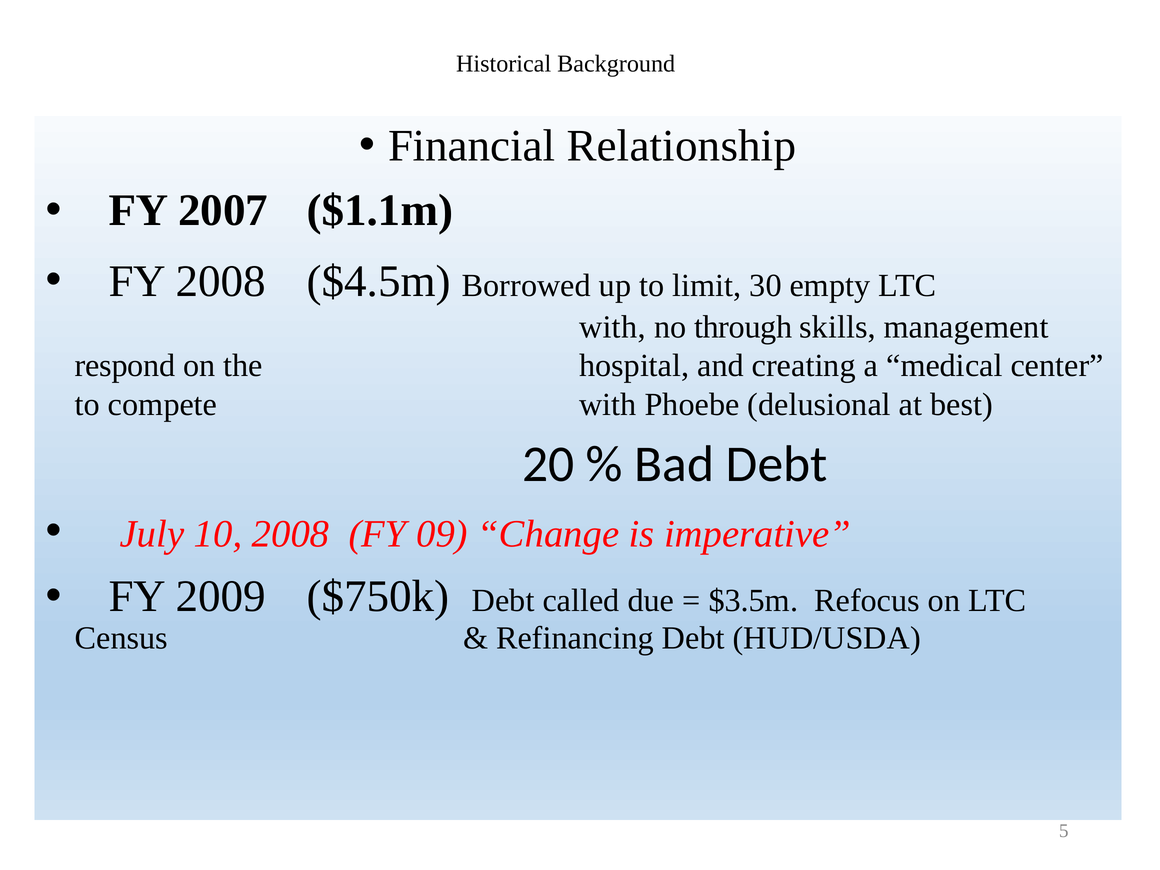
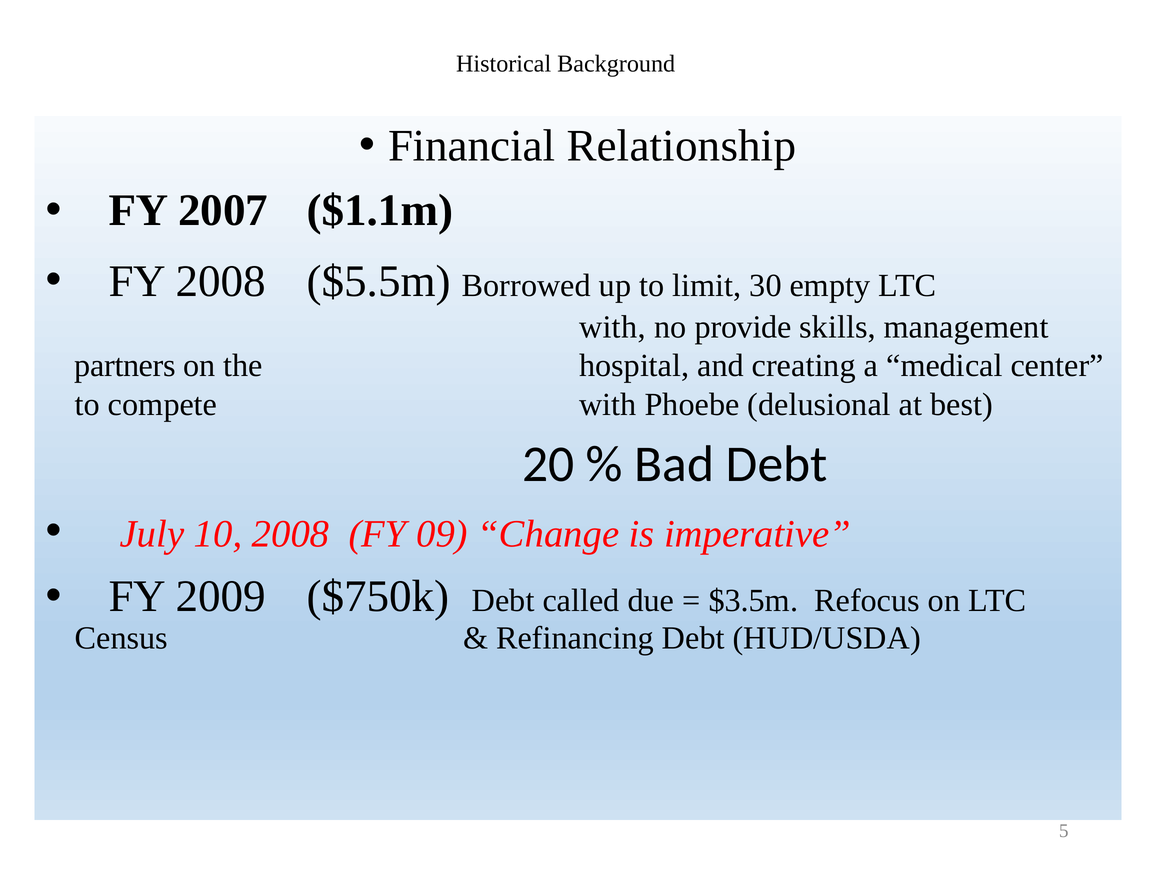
$4.5m: $4.5m -> $5.5m
through: through -> provide
respond: respond -> partners
